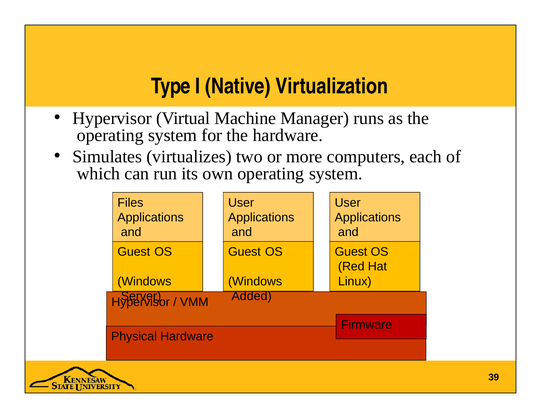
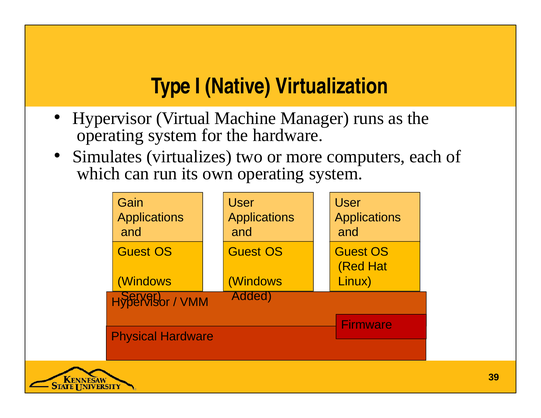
Files: Files -> Gain
